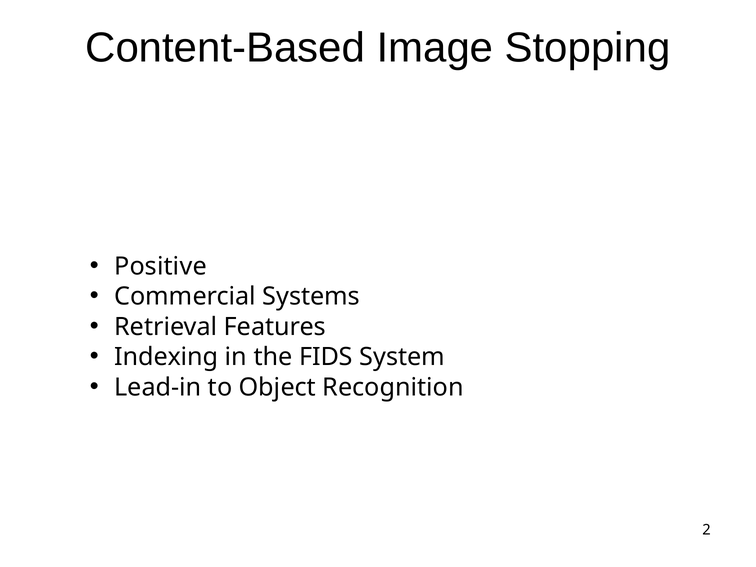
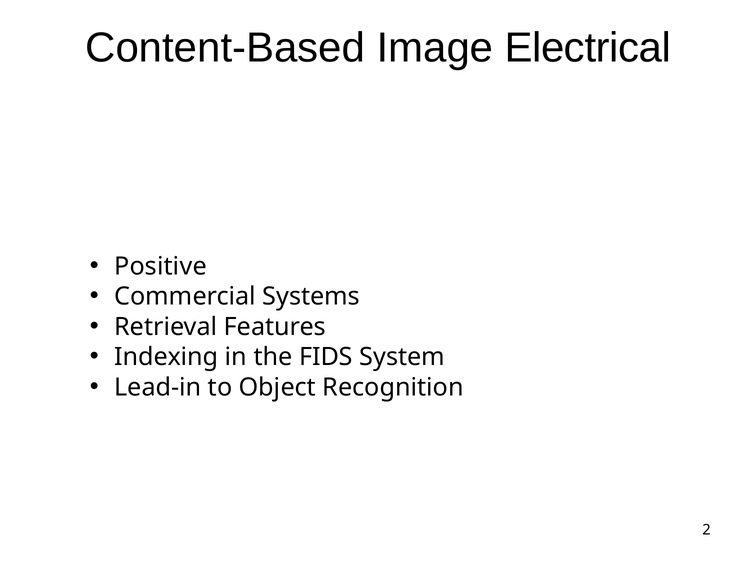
Stopping: Stopping -> Electrical
